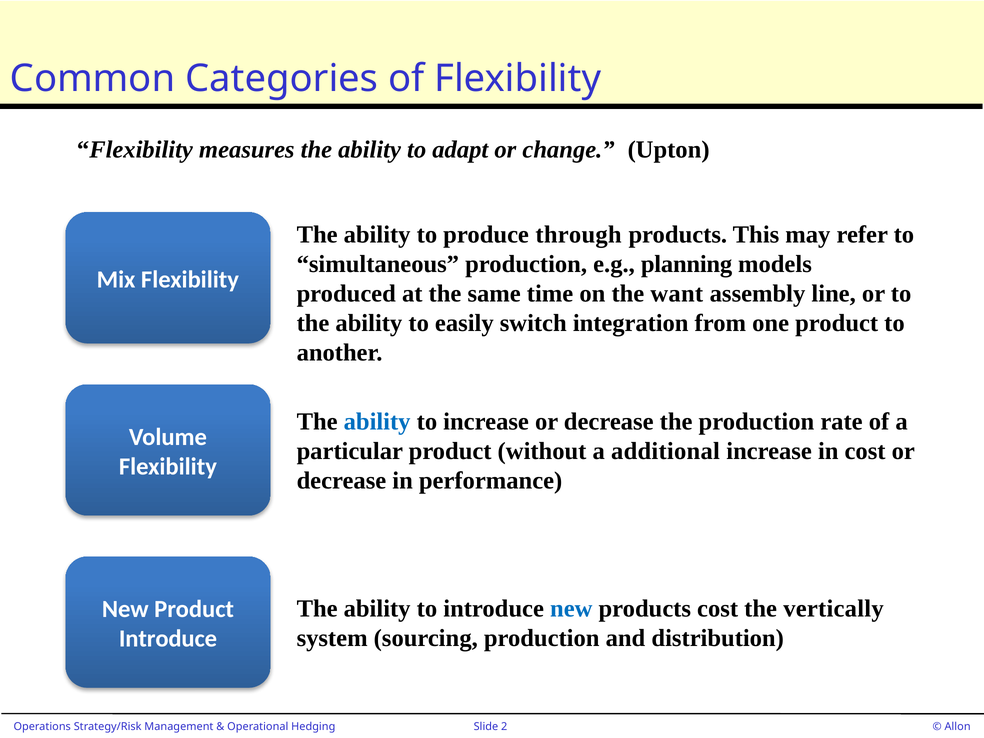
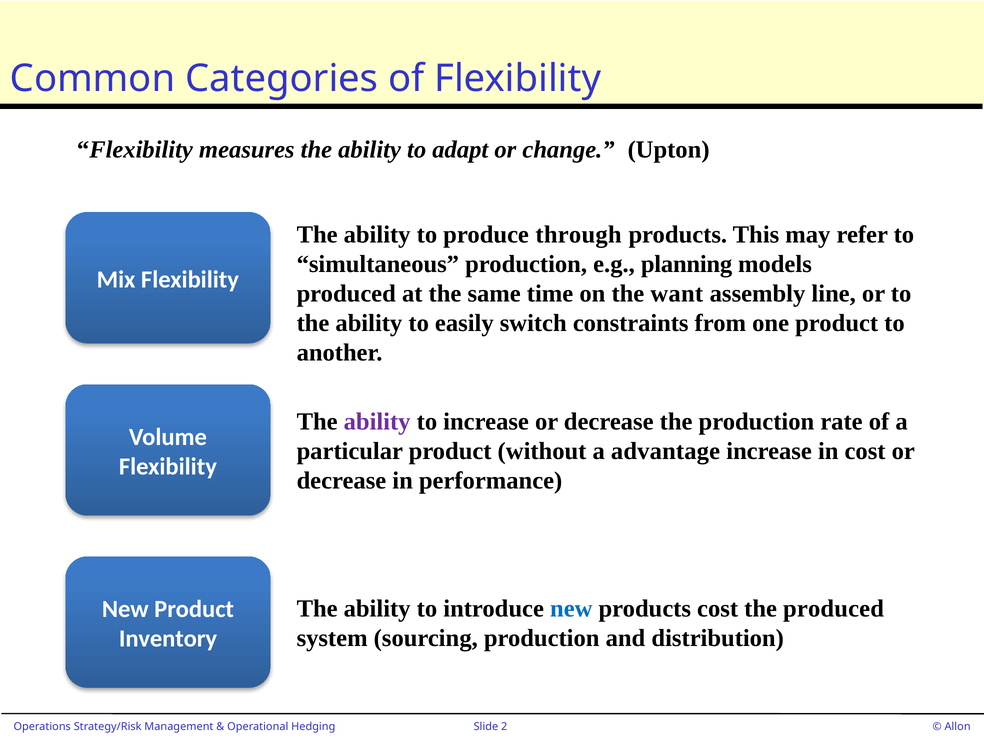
integration: integration -> constraints
ability at (377, 422) colour: blue -> purple
additional: additional -> advantage
the vertically: vertically -> produced
Introduce at (168, 639): Introduce -> Inventory
